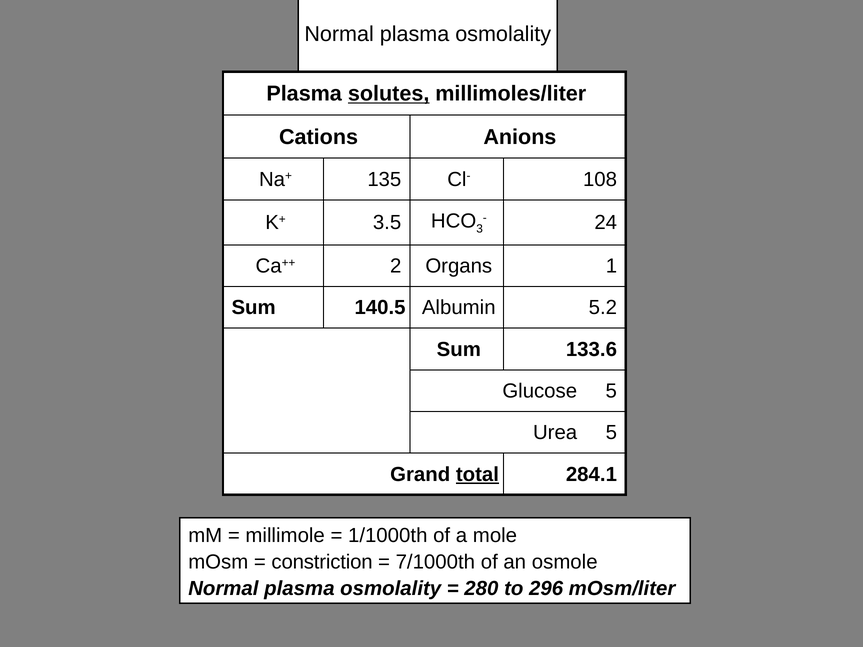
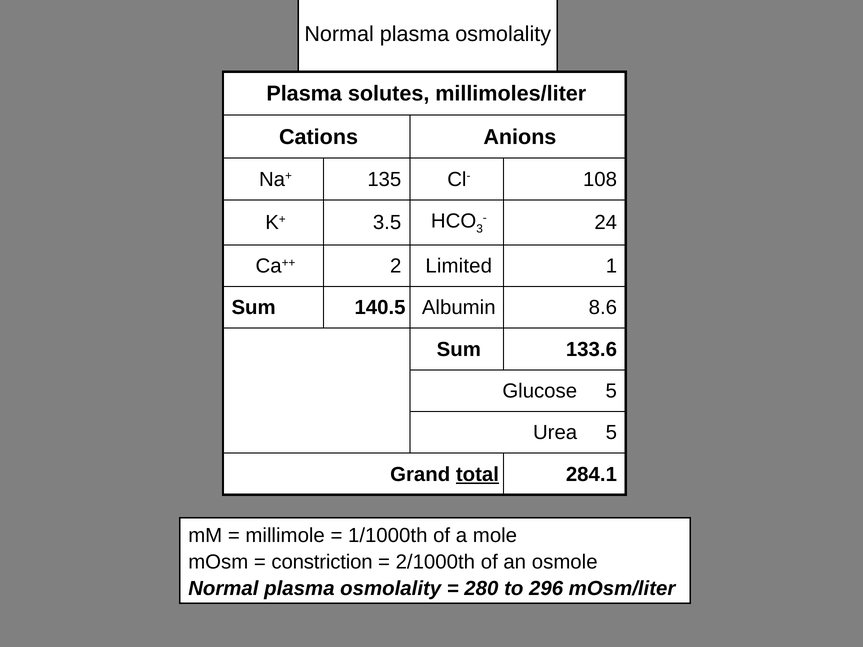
solutes underline: present -> none
Organs: Organs -> Limited
5.2: 5.2 -> 8.6
7/1000th: 7/1000th -> 2/1000th
